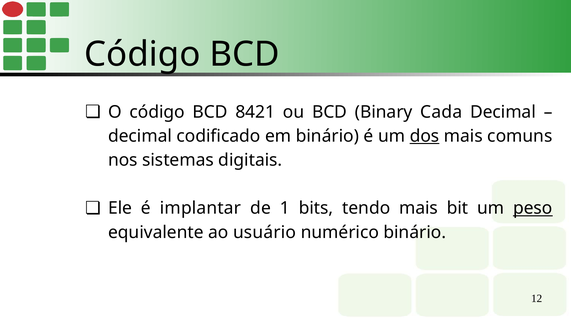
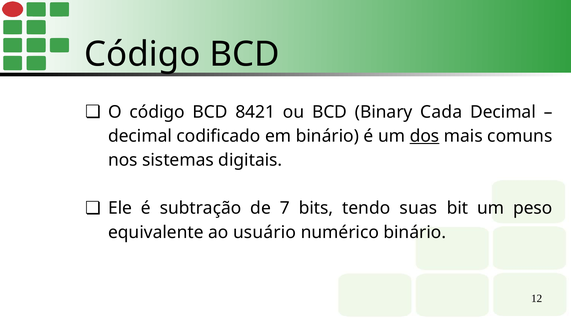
implantar: implantar -> subtração
1: 1 -> 7
tendo mais: mais -> suas
peso underline: present -> none
